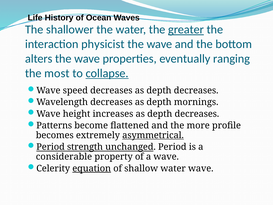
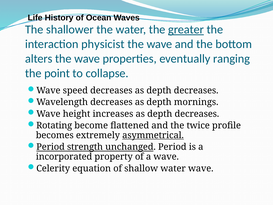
most: most -> point
collapse underline: present -> none
Patterns: Patterns -> Rotating
more: more -> twice
considerable: considerable -> incorporated
equation underline: present -> none
